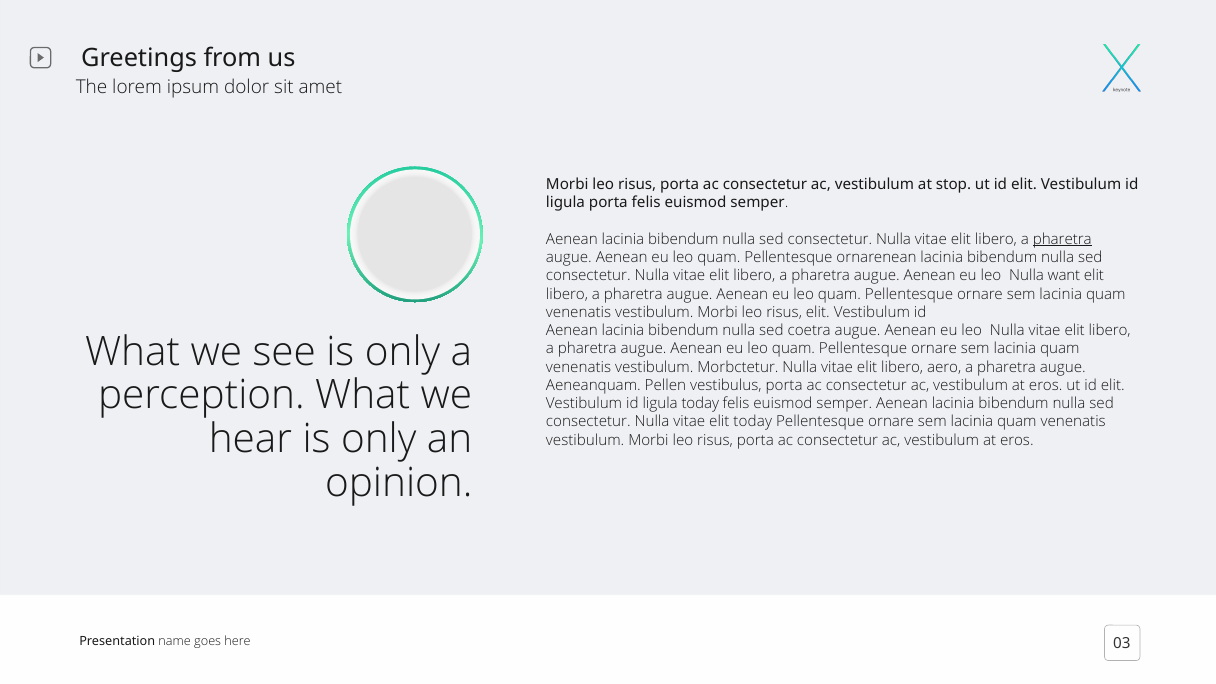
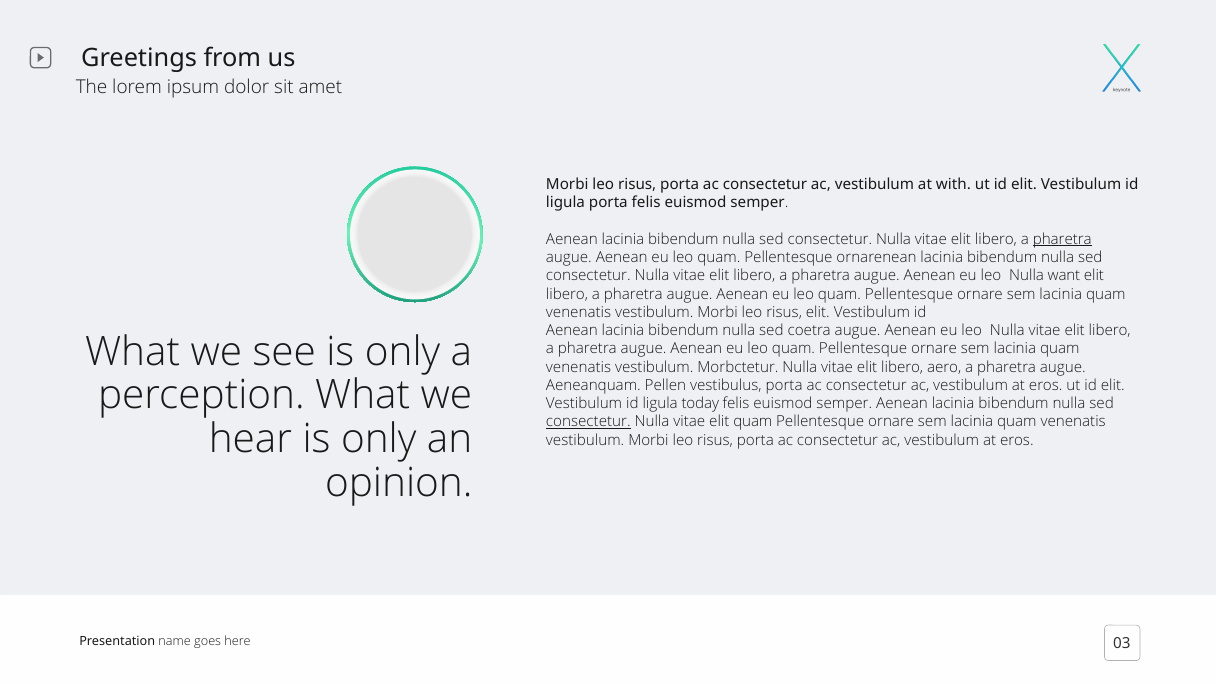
stop: stop -> with
consectetur at (588, 422) underline: none -> present
elit today: today -> quam
